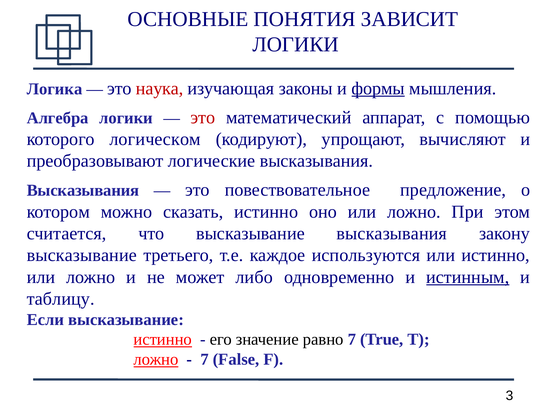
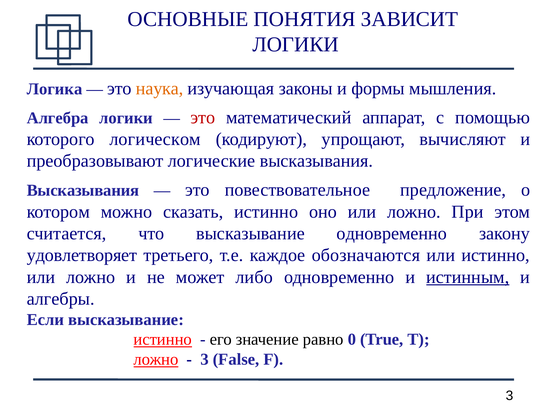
наука colour: red -> orange
формы underline: present -> none
высказывание высказывания: высказывания -> одновременно
высказывание at (82, 255): высказывание -> удовлетворяет
используются: используются -> обозначаются
таблицу: таблицу -> алгебры
равно 7: 7 -> 0
7 at (205, 359): 7 -> 3
